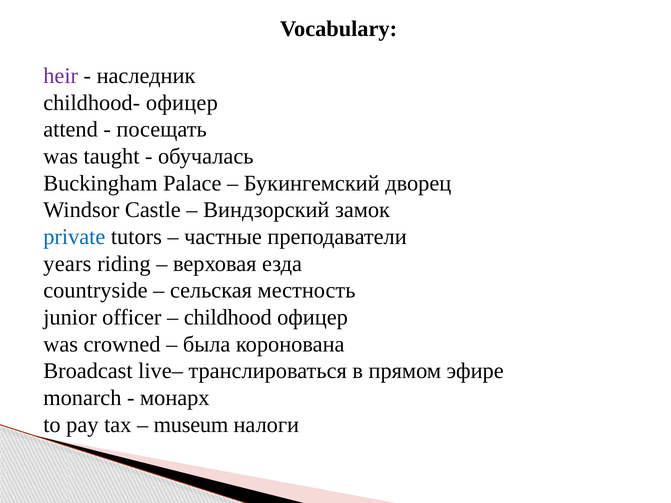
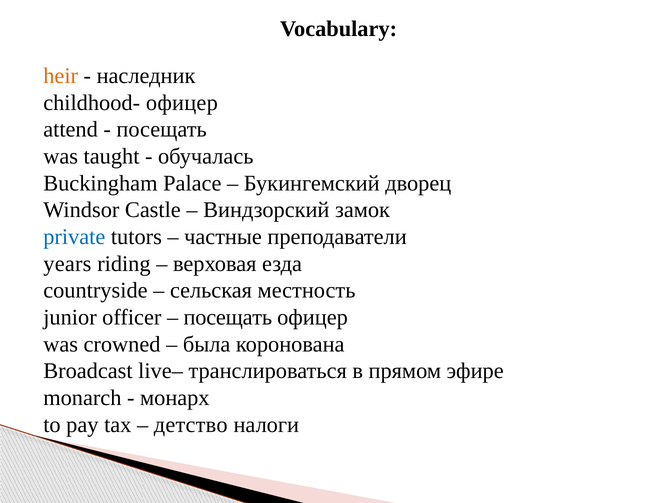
heir colour: purple -> orange
childhood at (228, 317): childhood -> посещать
museum: museum -> детство
